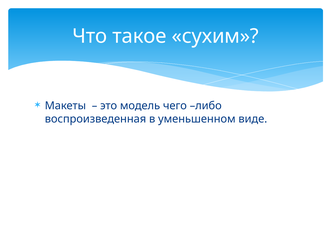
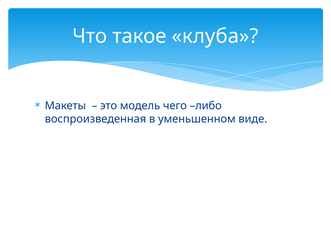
сухим: сухим -> клуба
